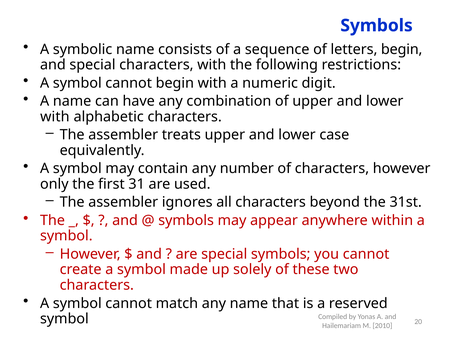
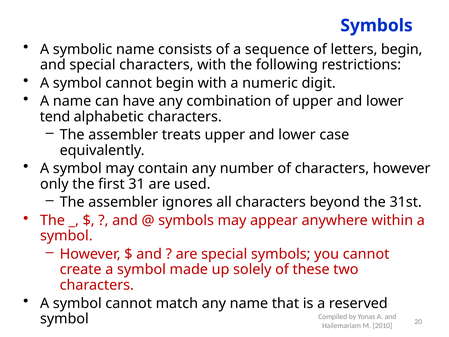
with at (55, 117): with -> tend
